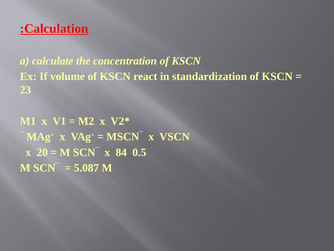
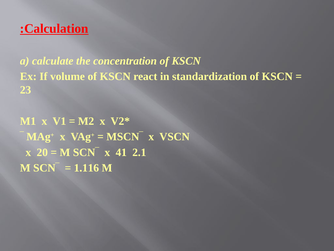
84: 84 -> 41
0.5: 0.5 -> 2.1
5.087: 5.087 -> 1.116
